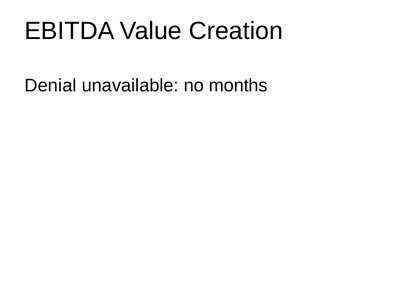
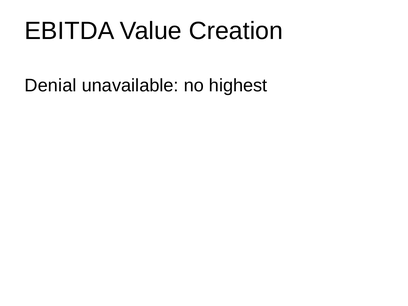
months: months -> highest
